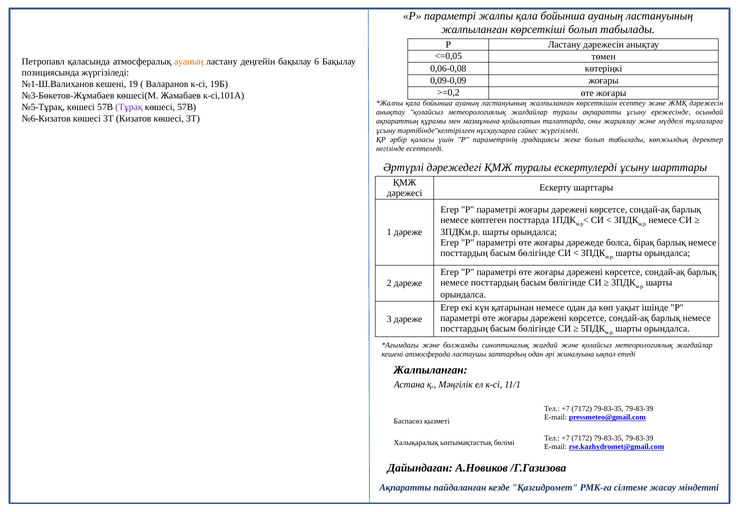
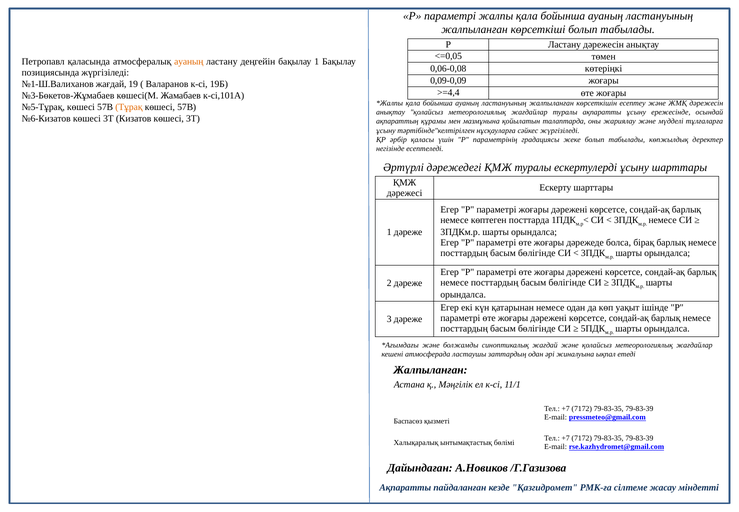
бақылау 6: 6 -> 1
№1-Ш.Валиханов кешені: кешені -> жағдай
>=0,2: >=0,2 -> >=4,4
Тұрақ colour: purple -> orange
